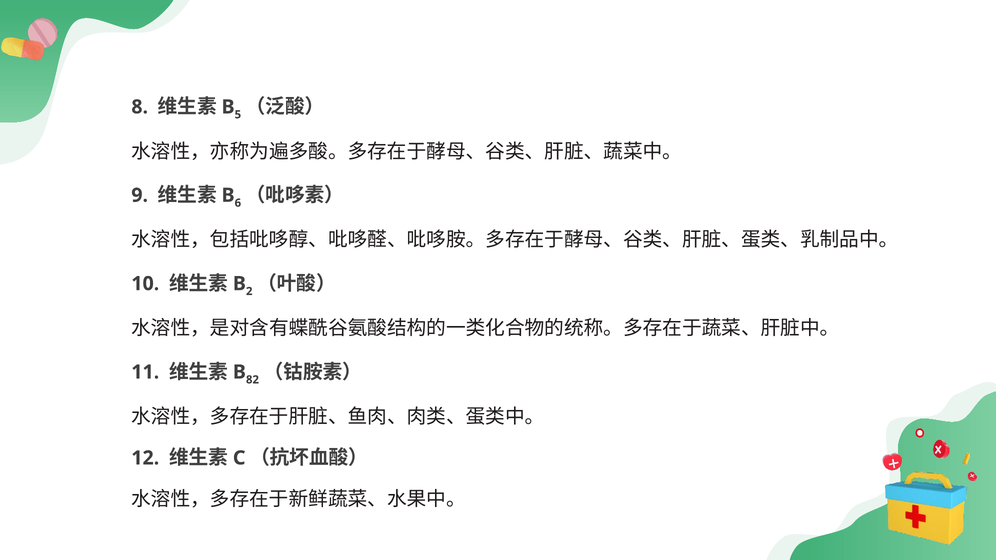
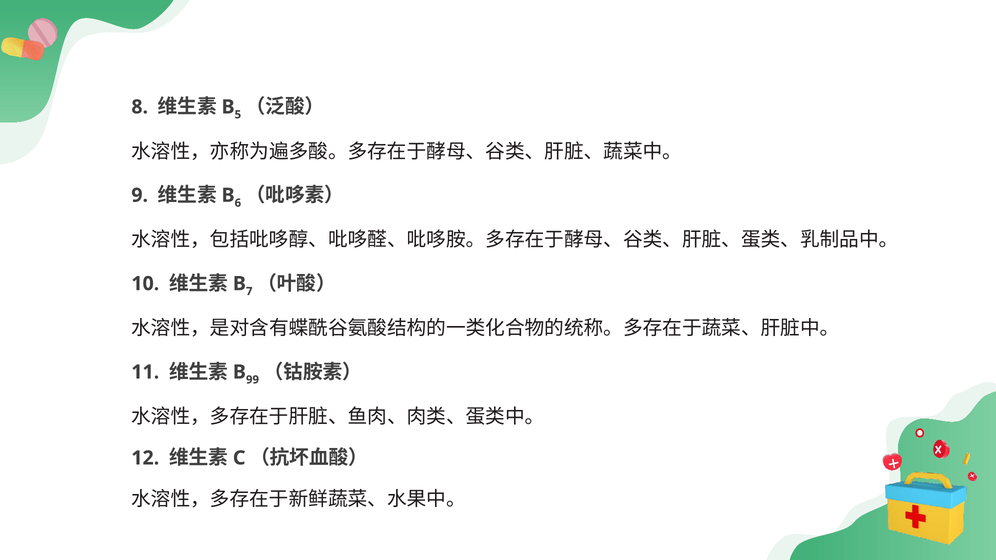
2: 2 -> 7
82: 82 -> 99
